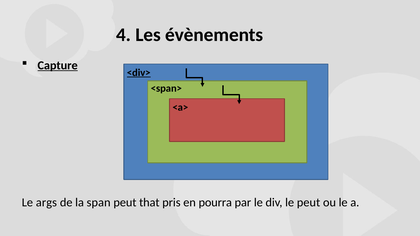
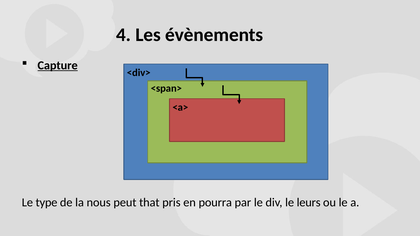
<div> underline: present -> none
args: args -> type
span: span -> nous
le peut: peut -> leurs
